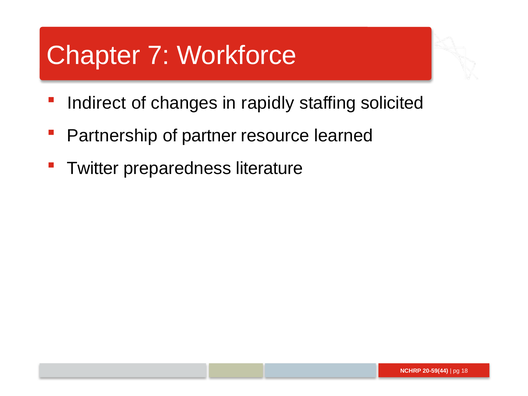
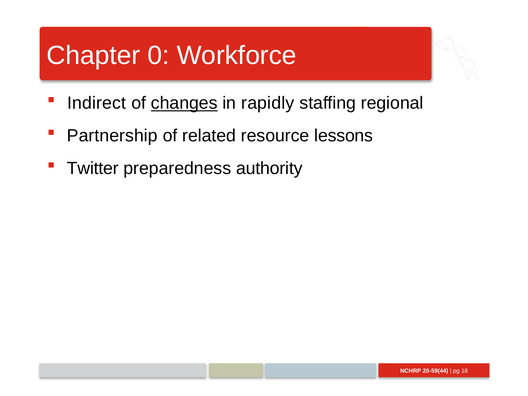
7: 7 -> 0
changes underline: none -> present
solicited: solicited -> regional
partner: partner -> related
learned: learned -> lessons
literature: literature -> authority
